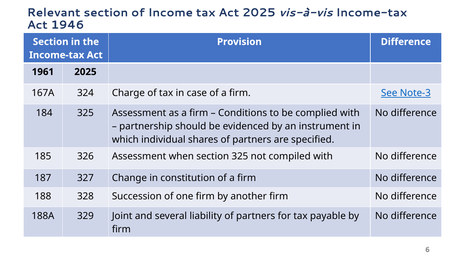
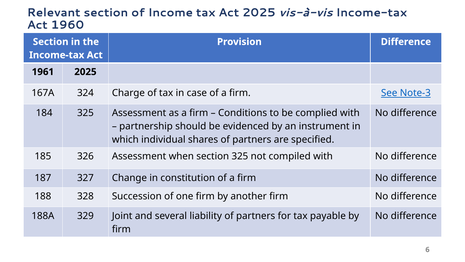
1946: 1946 -> 1960
